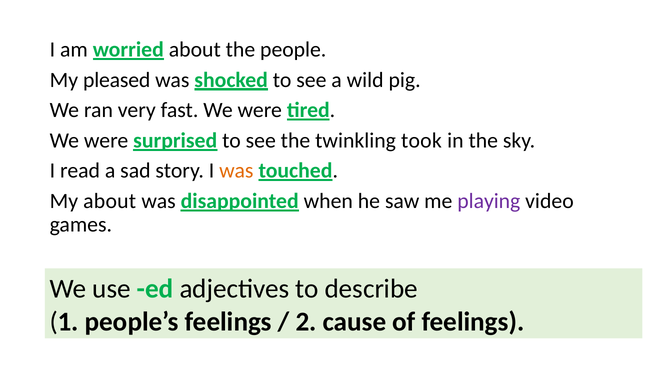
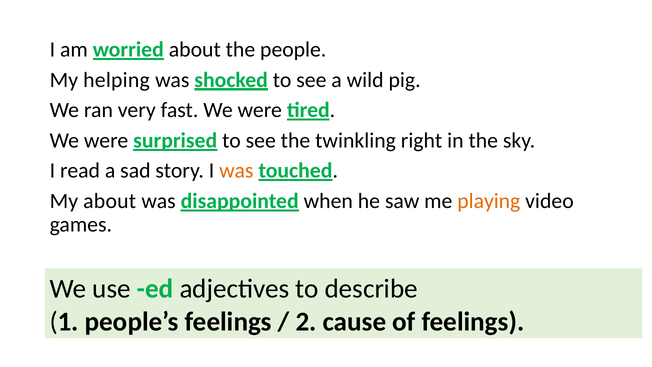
pleased: pleased -> helping
took: took -> right
playing colour: purple -> orange
